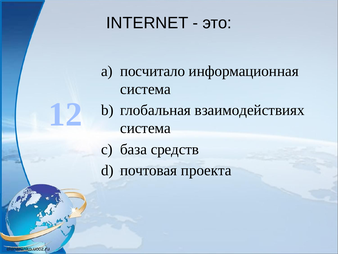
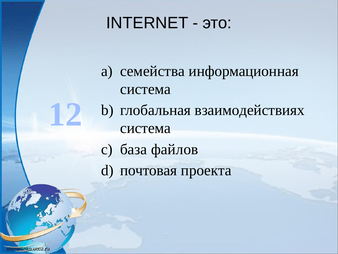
посчитало: посчитало -> семейства
средств: средств -> файлов
